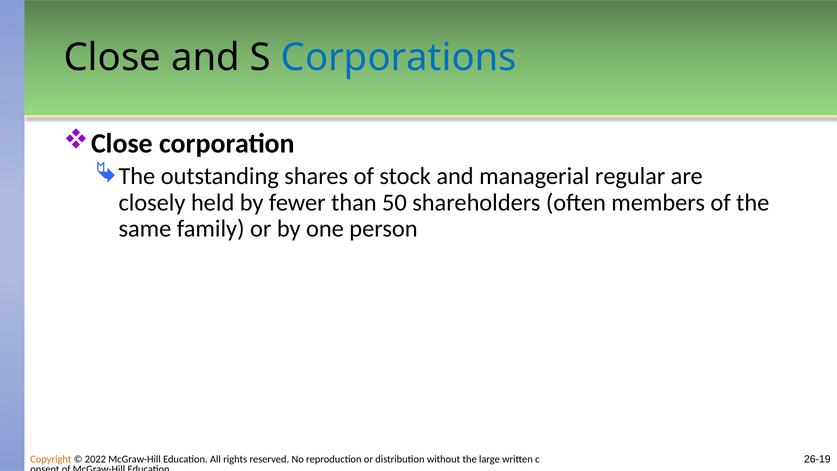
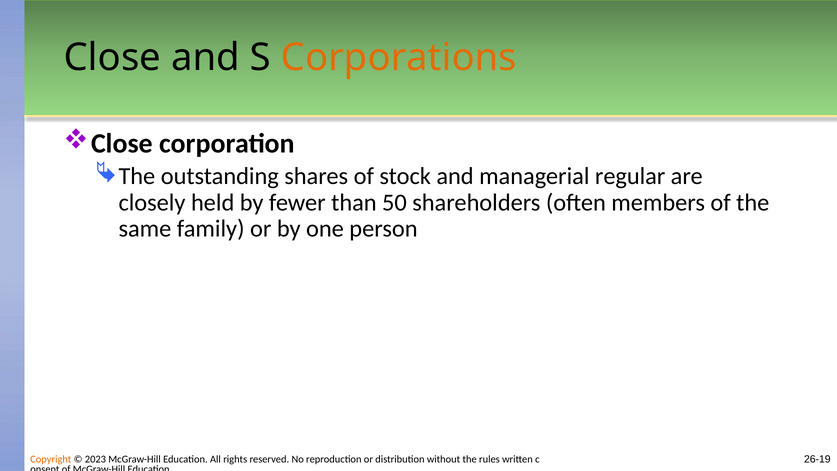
Corporations colour: blue -> orange
2022: 2022 -> 2023
large: large -> rules
